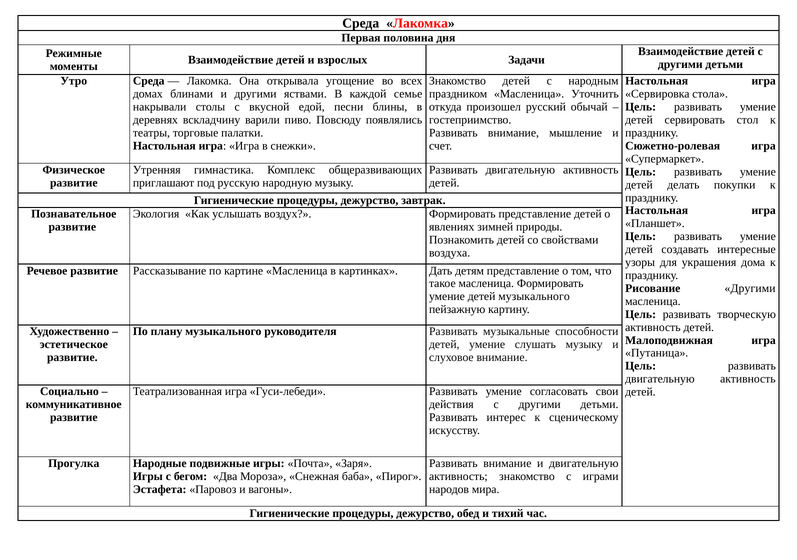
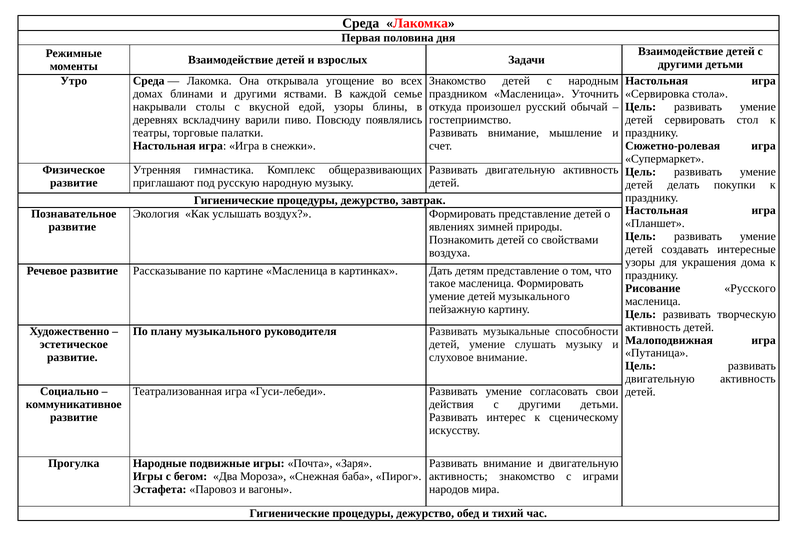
едой песни: песни -> узоры
Рисование Другими: Другими -> Русского
